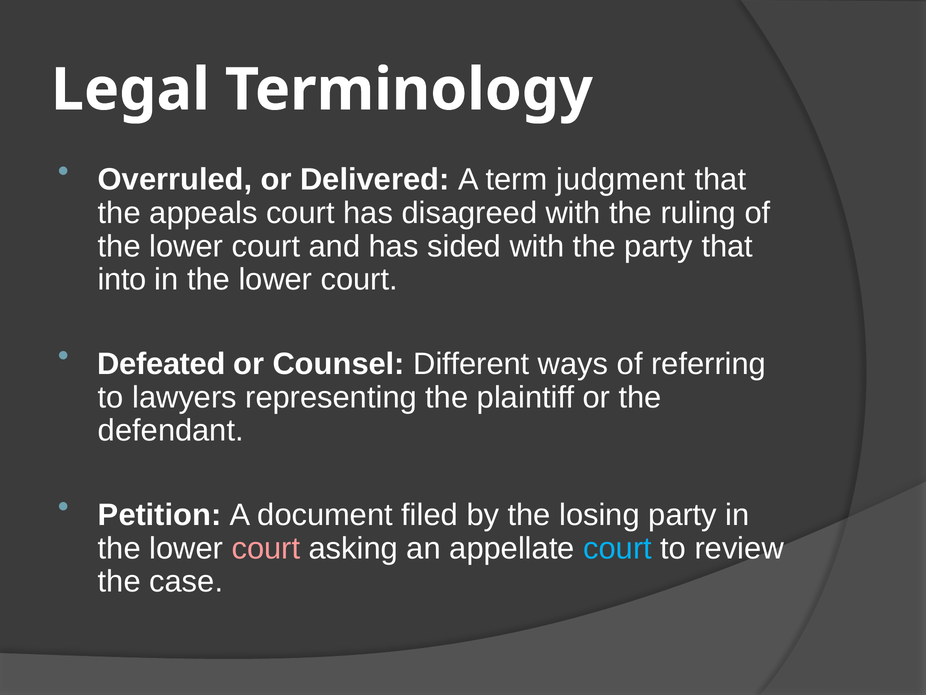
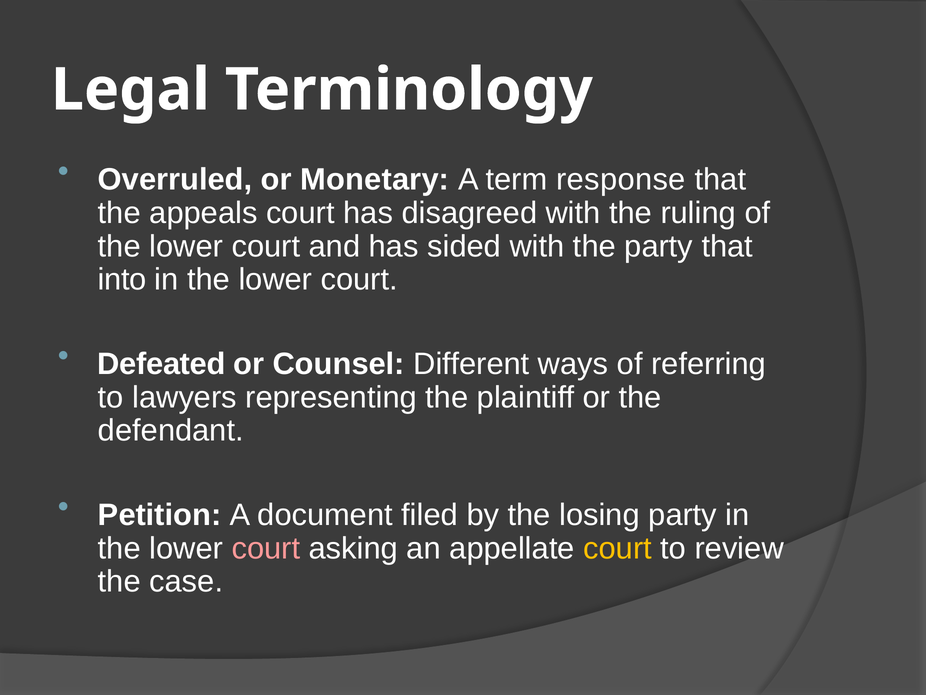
Delivered: Delivered -> Monetary
judgment: judgment -> response
court at (618, 548) colour: light blue -> yellow
